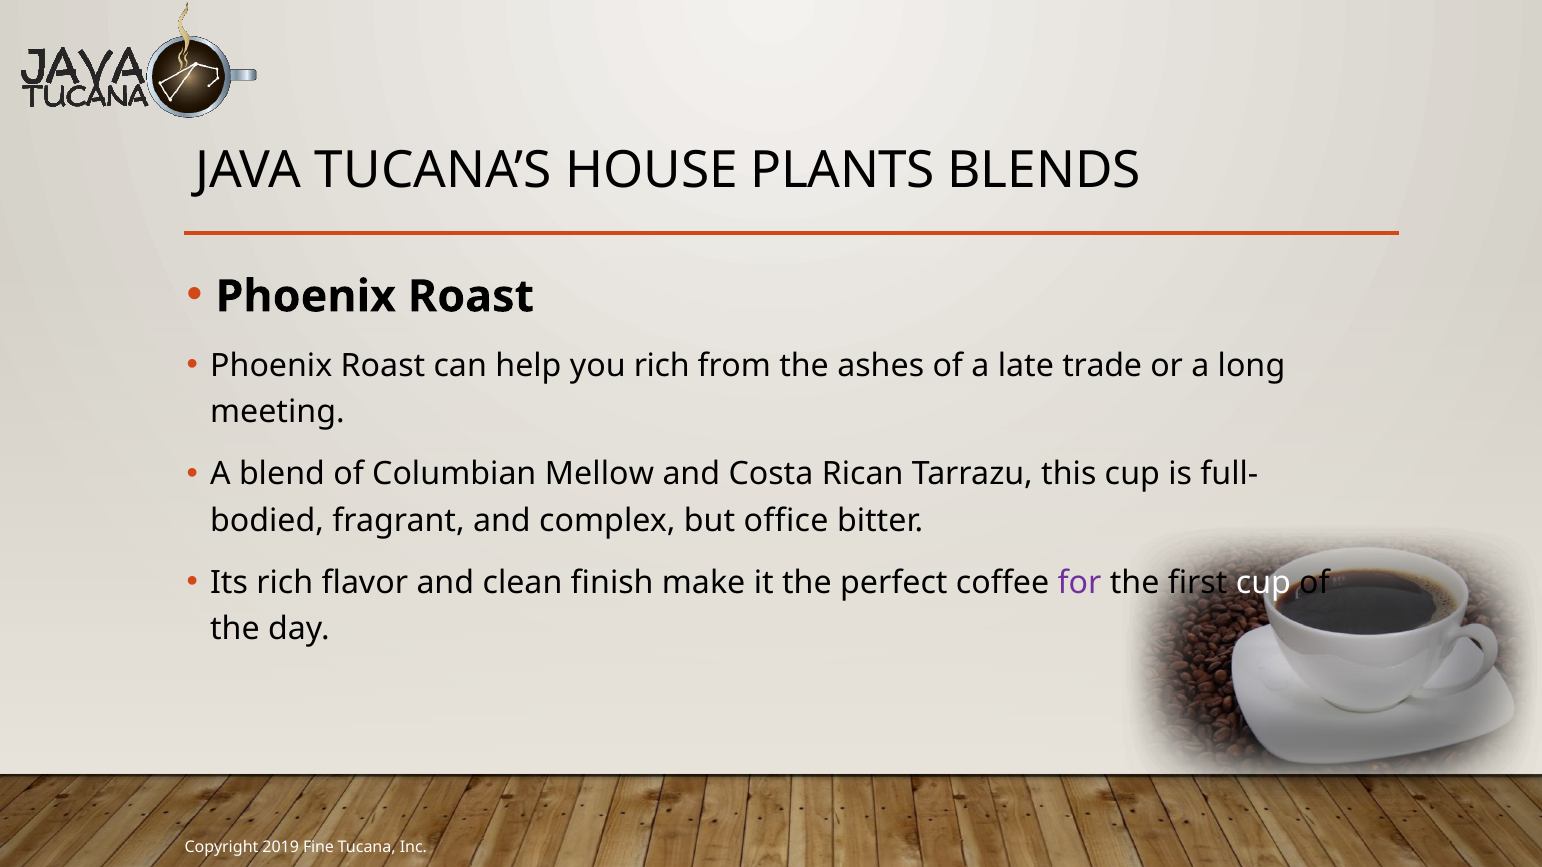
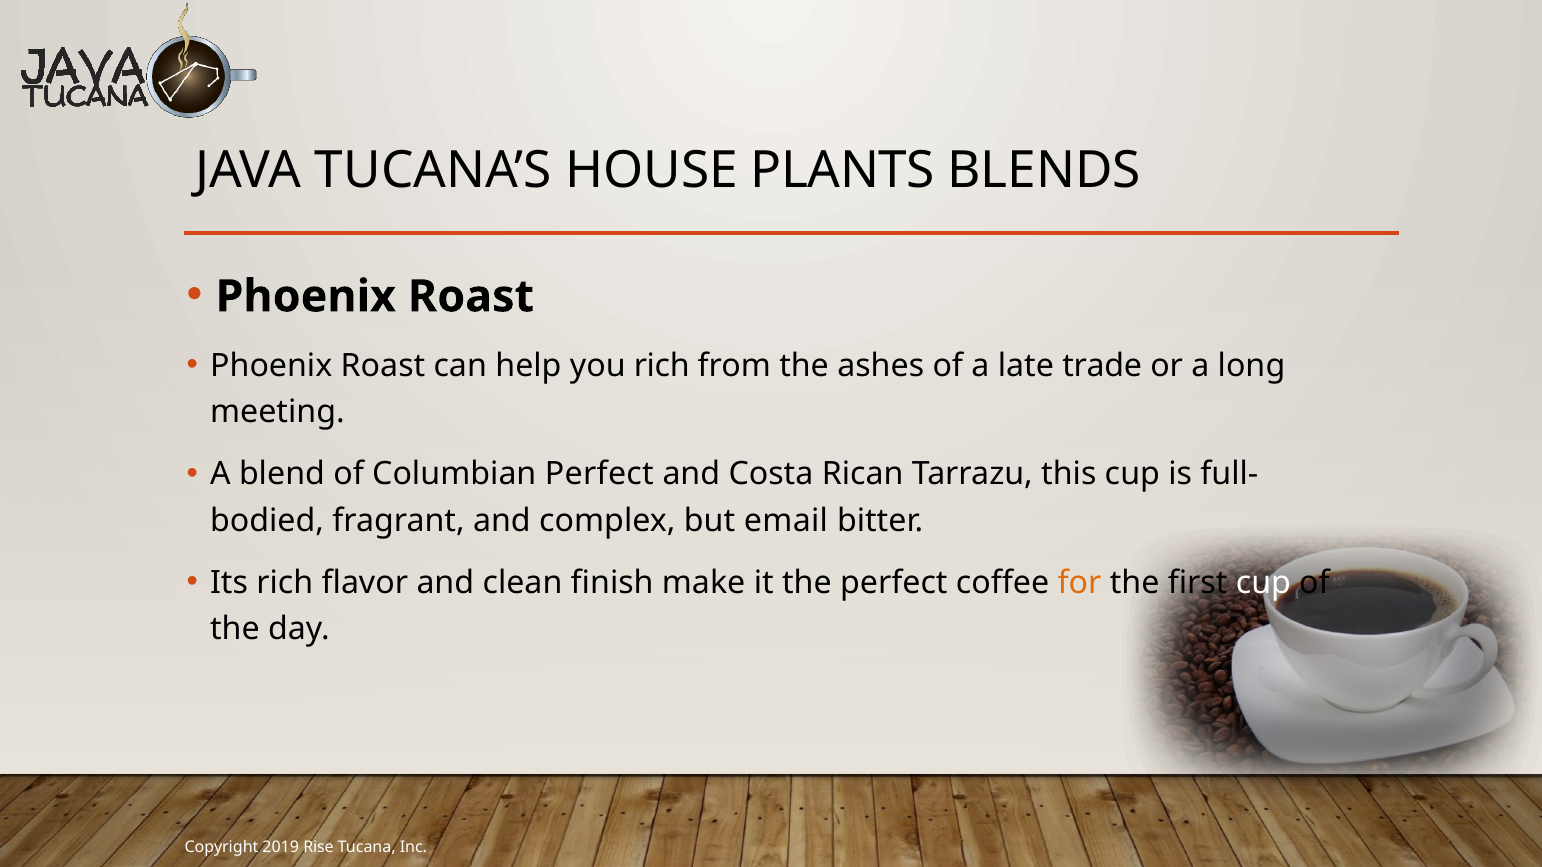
Columbian Mellow: Mellow -> Perfect
office: office -> email
for colour: purple -> orange
Fine: Fine -> Rise
